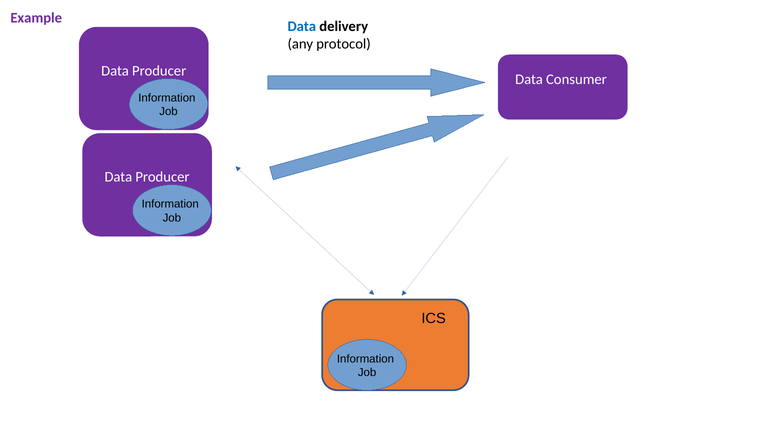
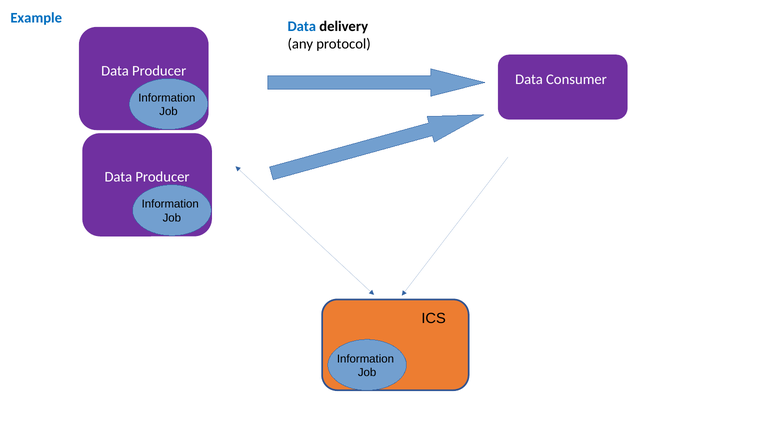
Example colour: purple -> blue
